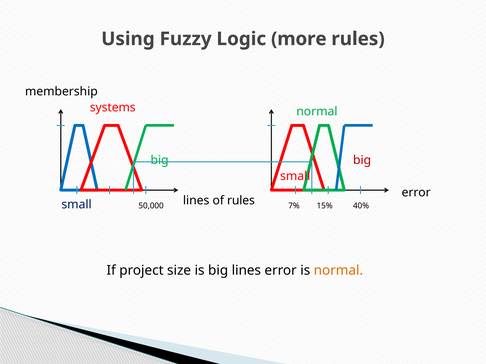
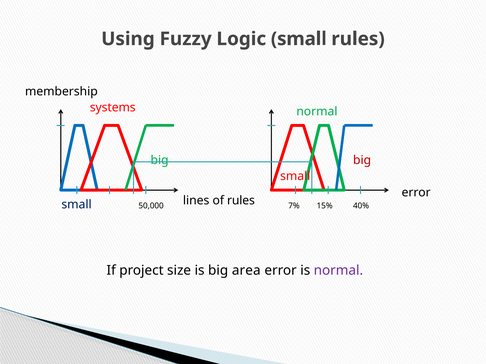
Logic more: more -> small
is big lines: lines -> area
normal at (338, 271) colour: orange -> purple
